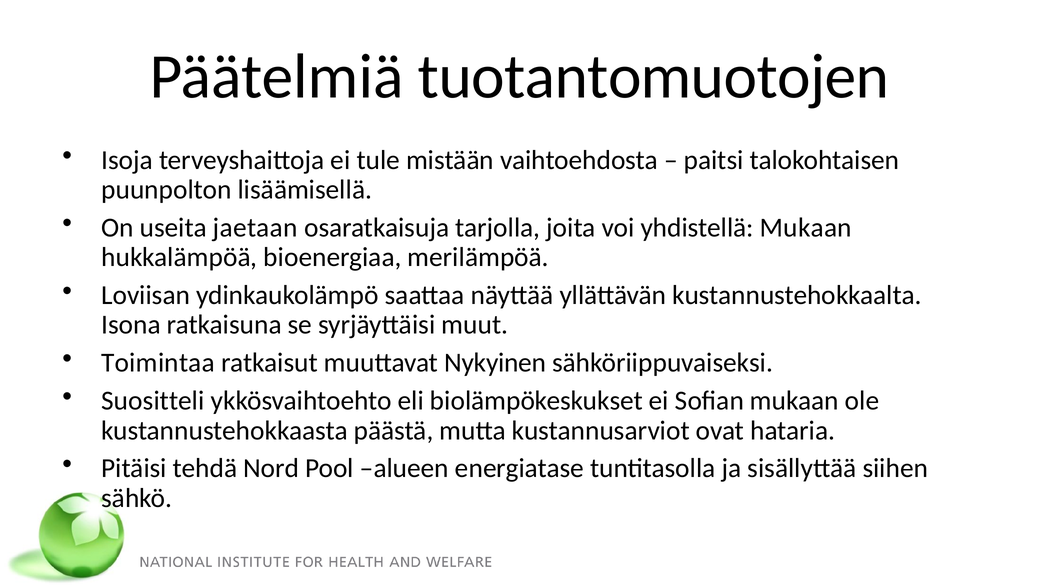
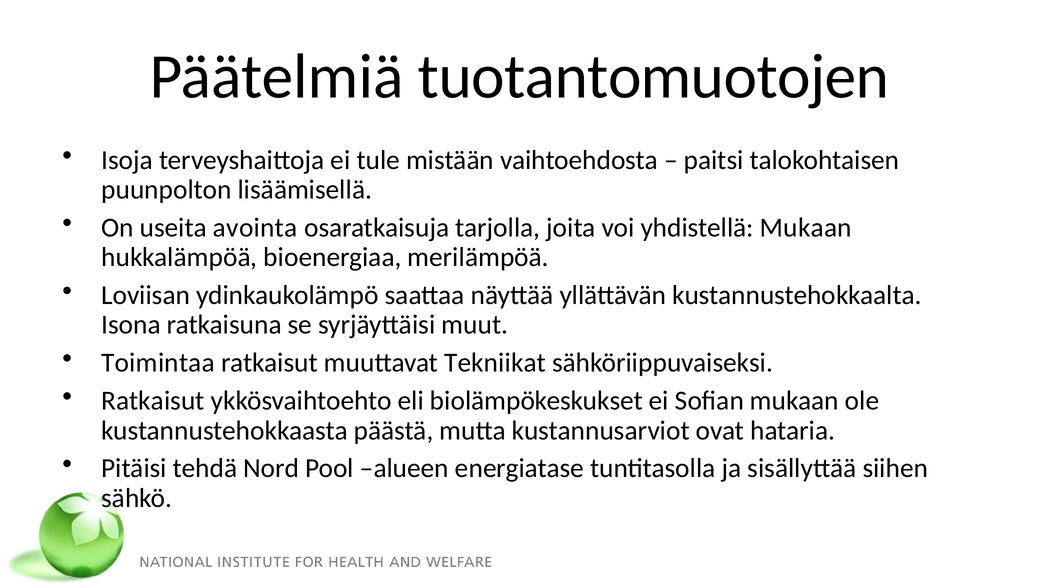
jaetaan: jaetaan -> avointa
Nykyinen: Nykyinen -> Tekniikat
Suositteli at (153, 400): Suositteli -> Ratkaisut
